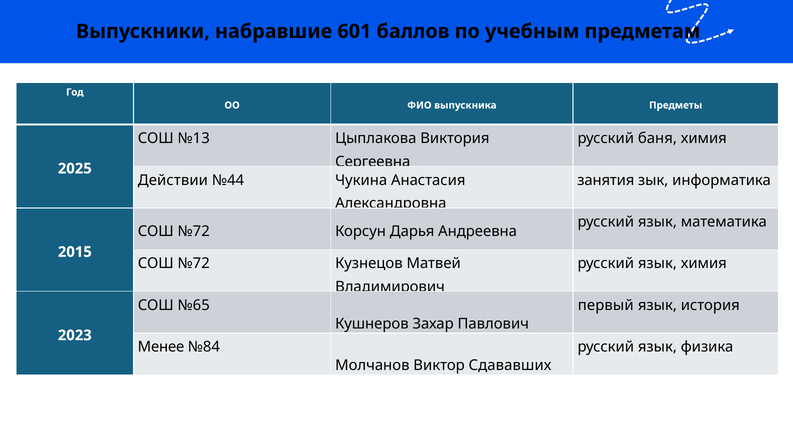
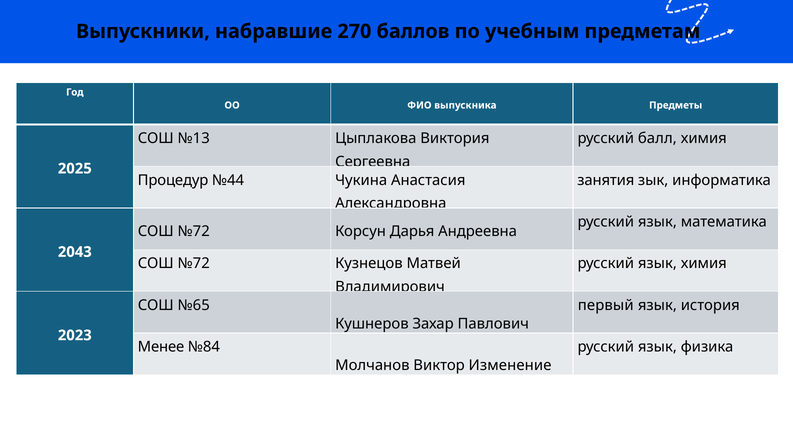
601: 601 -> 270
баня: баня -> балл
Действии: Действии -> Процедур
2015: 2015 -> 2043
Сдававших: Сдававших -> Изменение
